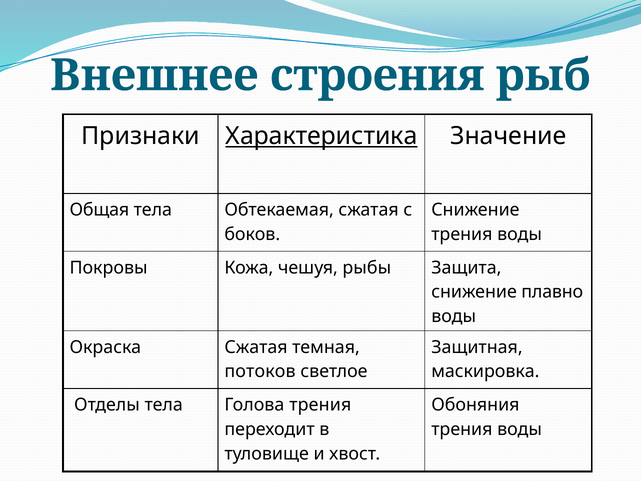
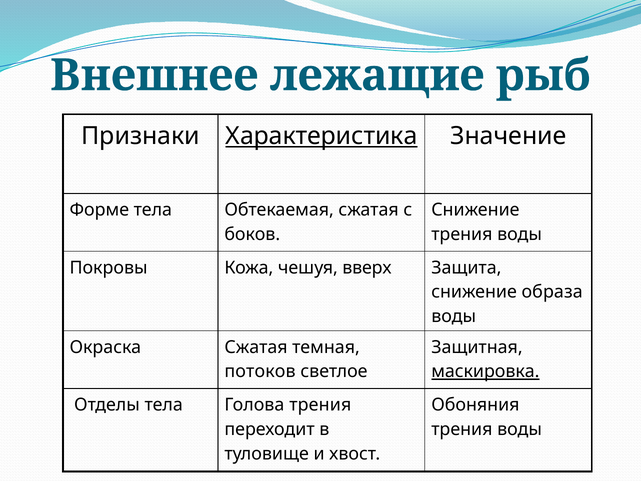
строения: строения -> лежащие
Общая: Общая -> Форме
рыбы: рыбы -> вверх
плавно: плавно -> образа
маскировка underline: none -> present
